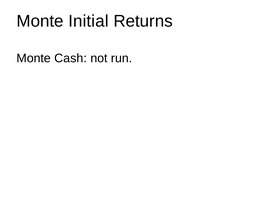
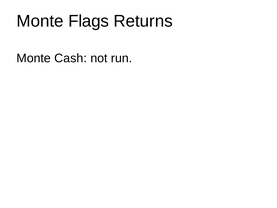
Initial: Initial -> Flags
